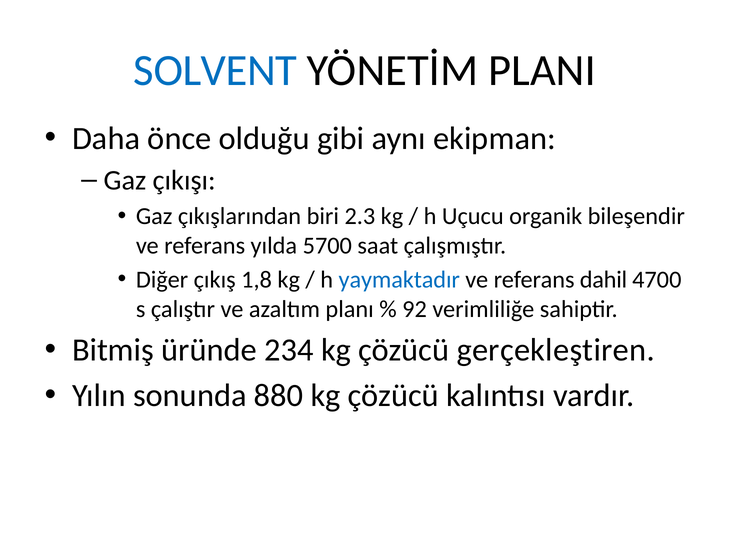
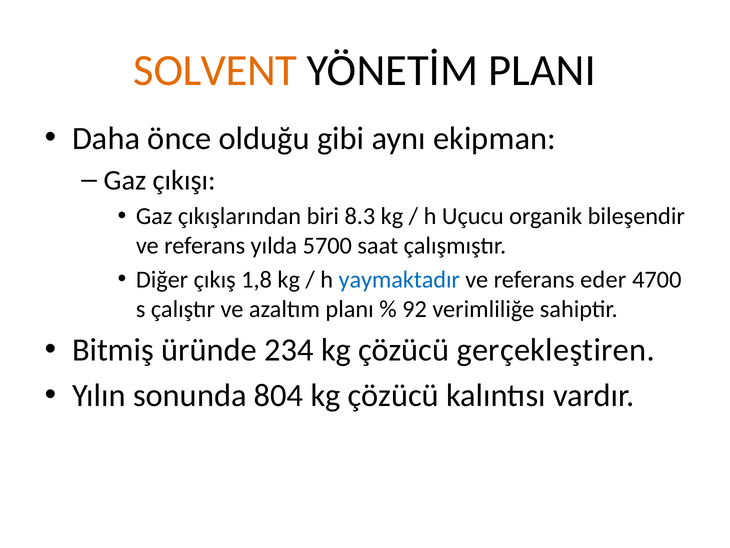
SOLVENT colour: blue -> orange
2.3: 2.3 -> 8.3
dahil: dahil -> eder
880: 880 -> 804
